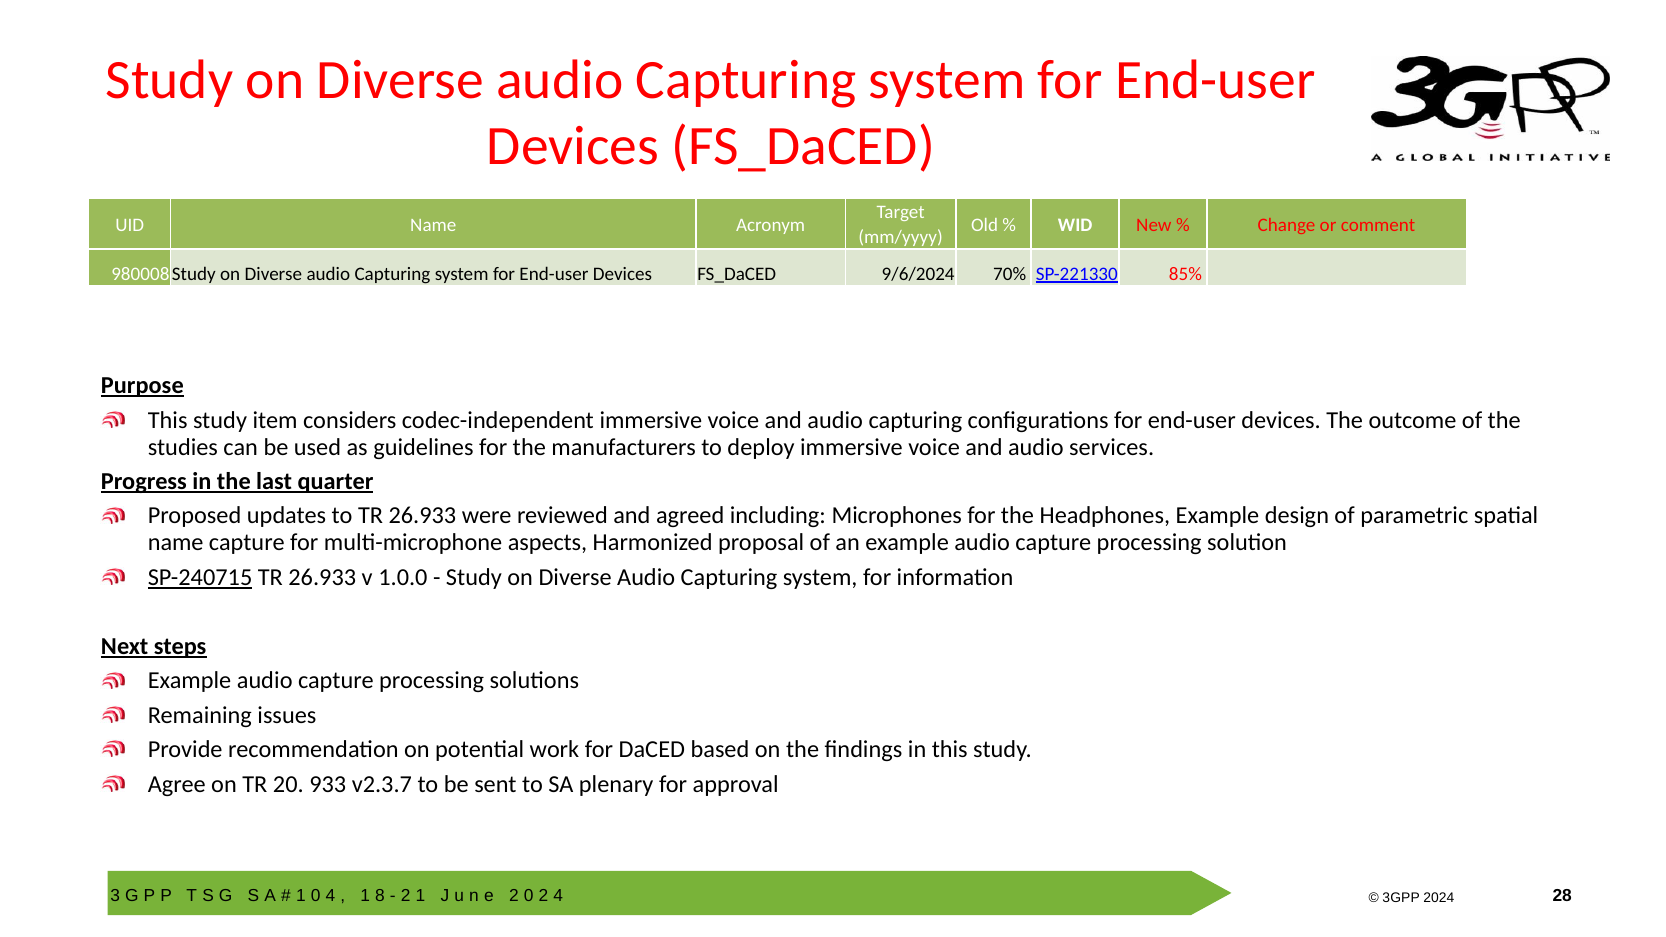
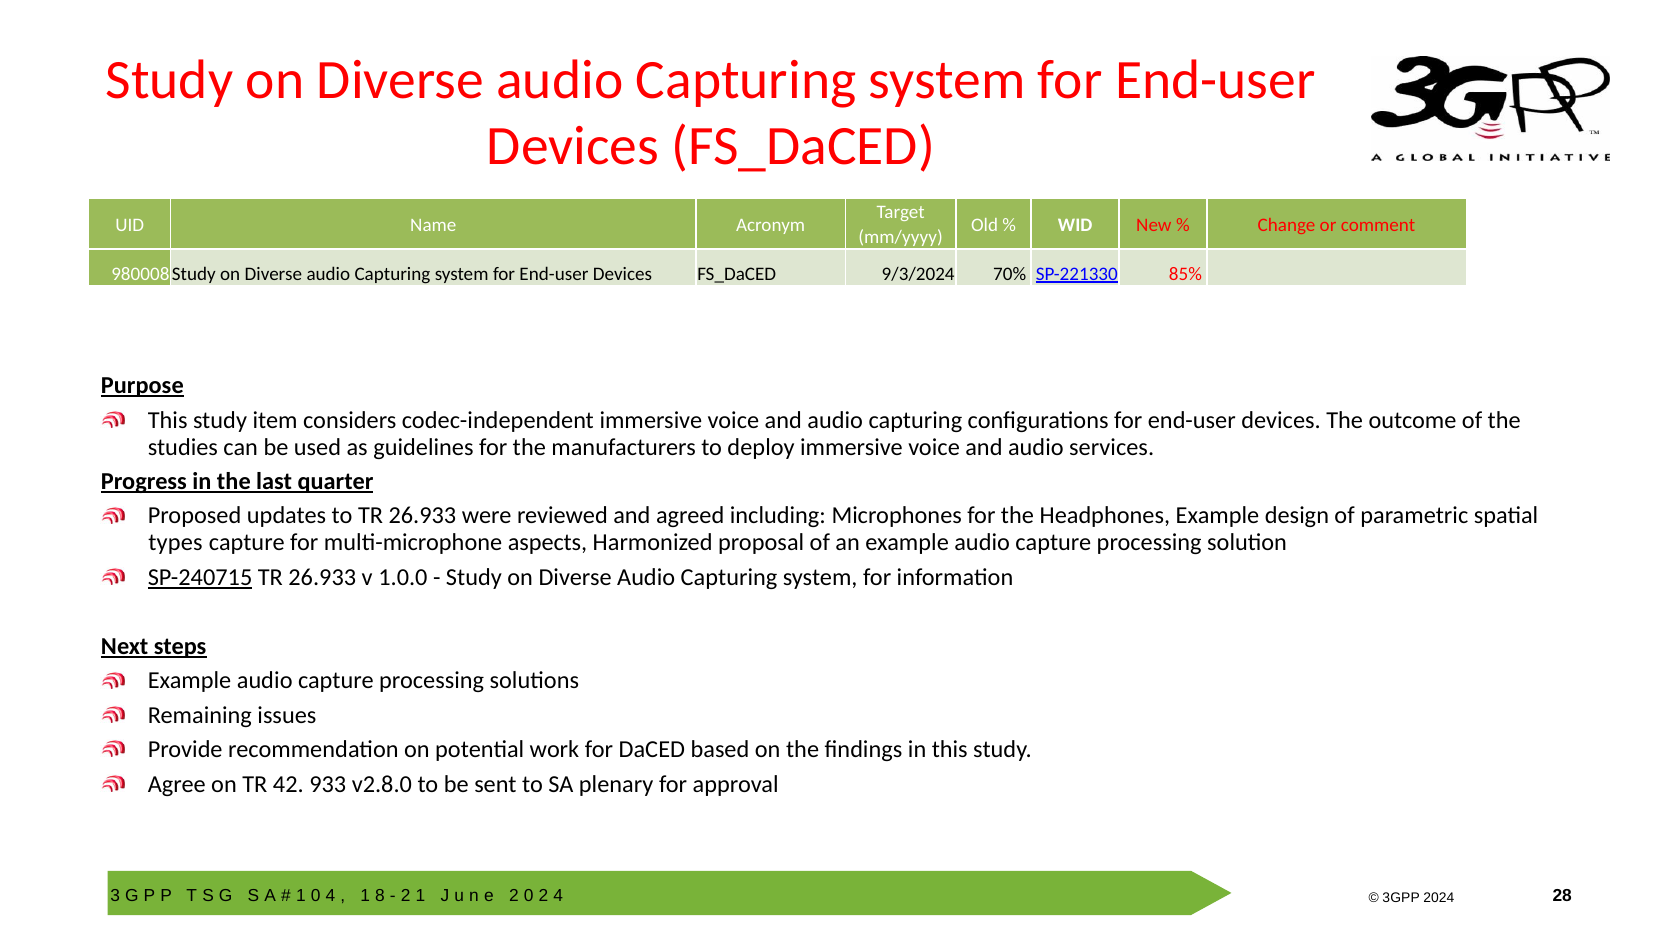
9/6/2024: 9/6/2024 -> 9/3/2024
name at (176, 543): name -> types
20: 20 -> 42
v2.3.7: v2.3.7 -> v2.8.0
